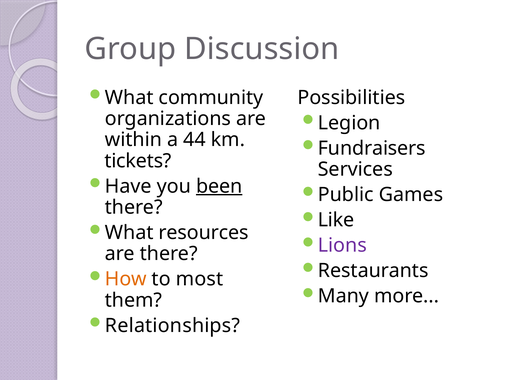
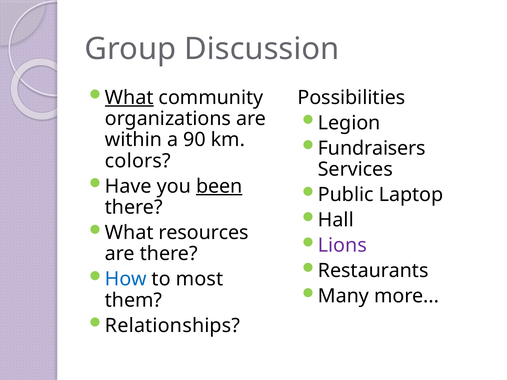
What at (129, 98) underline: none -> present
44: 44 -> 90
tickets: tickets -> colors
Games: Games -> Laptop
Like: Like -> Hall
How colour: orange -> blue
